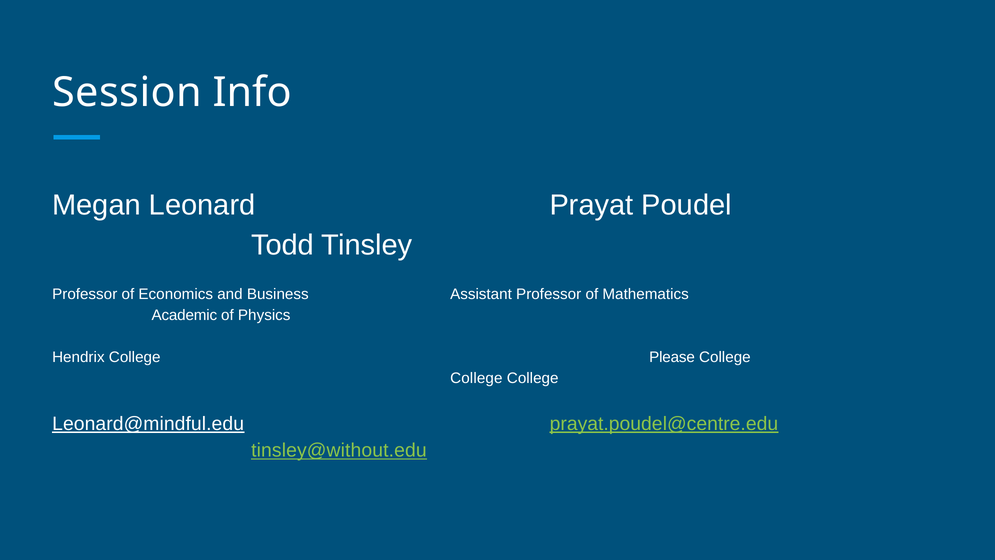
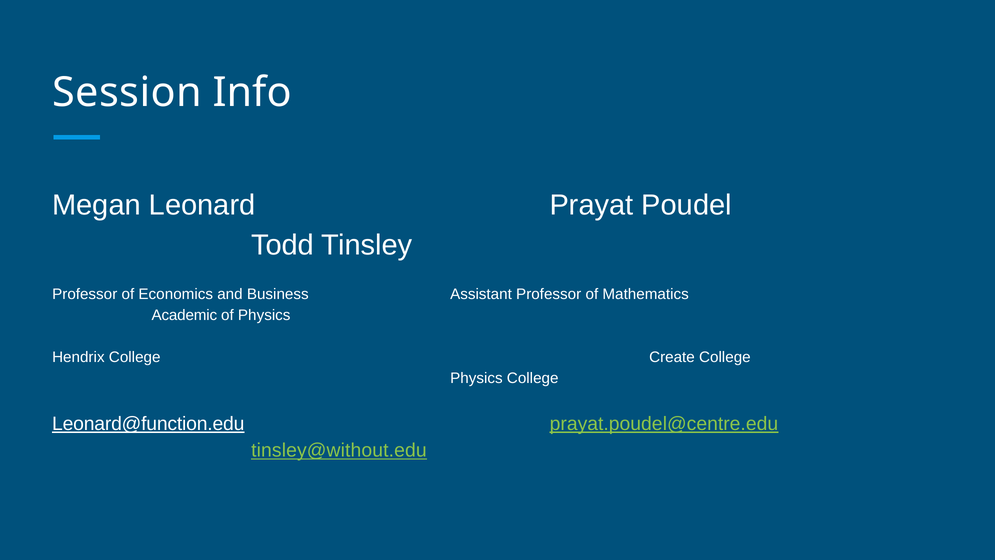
Please: Please -> Create
College at (476, 378): College -> Physics
Leonard@mindful.edu: Leonard@mindful.edu -> Leonard@function.edu
